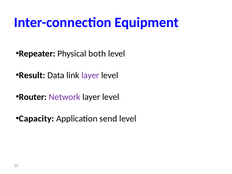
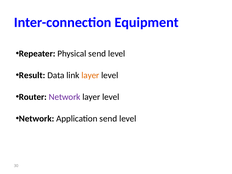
Physical both: both -> send
layer at (90, 75) colour: purple -> orange
Capacity at (37, 119): Capacity -> Network
